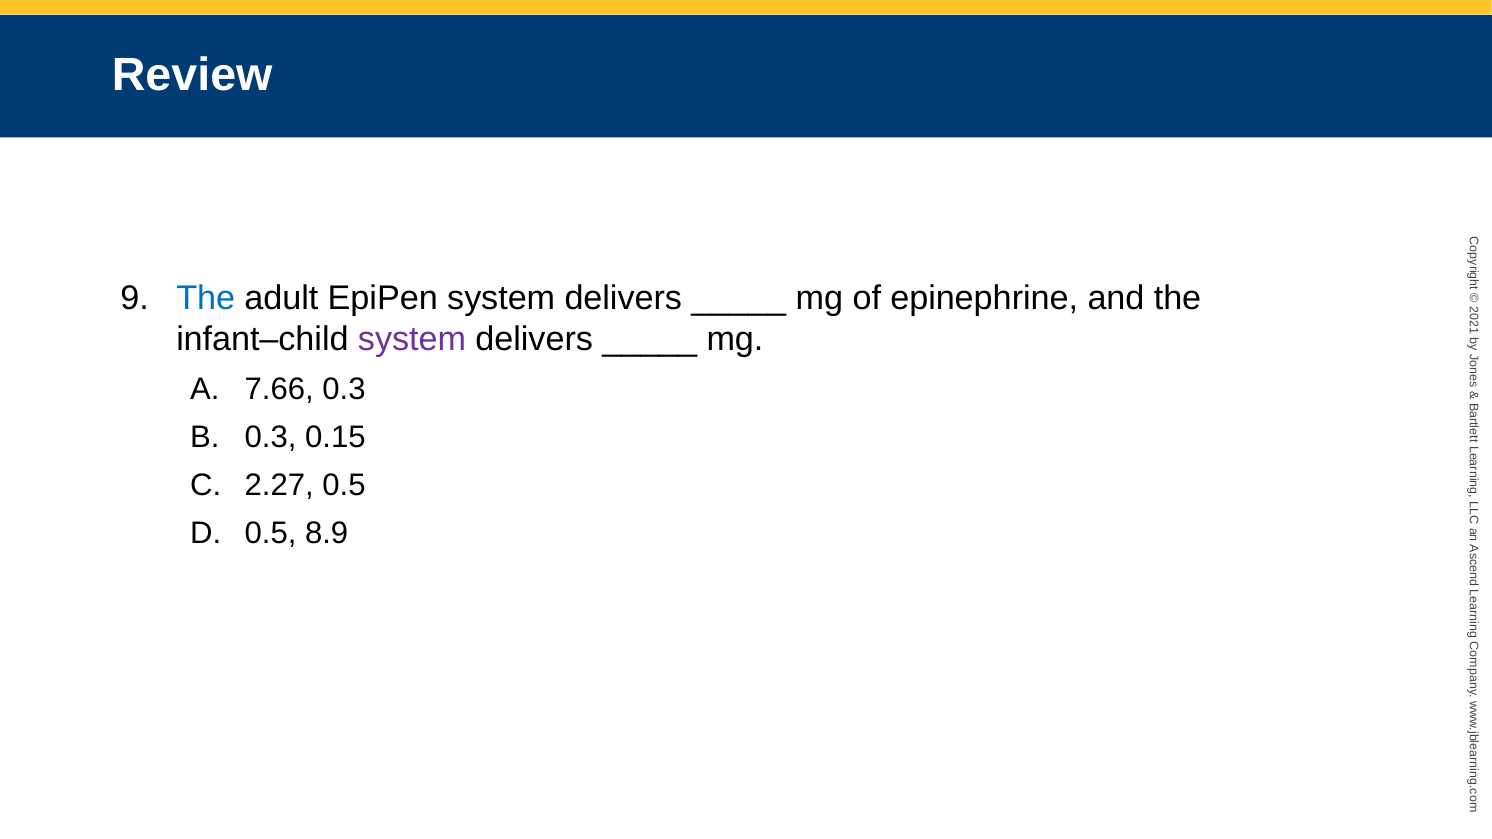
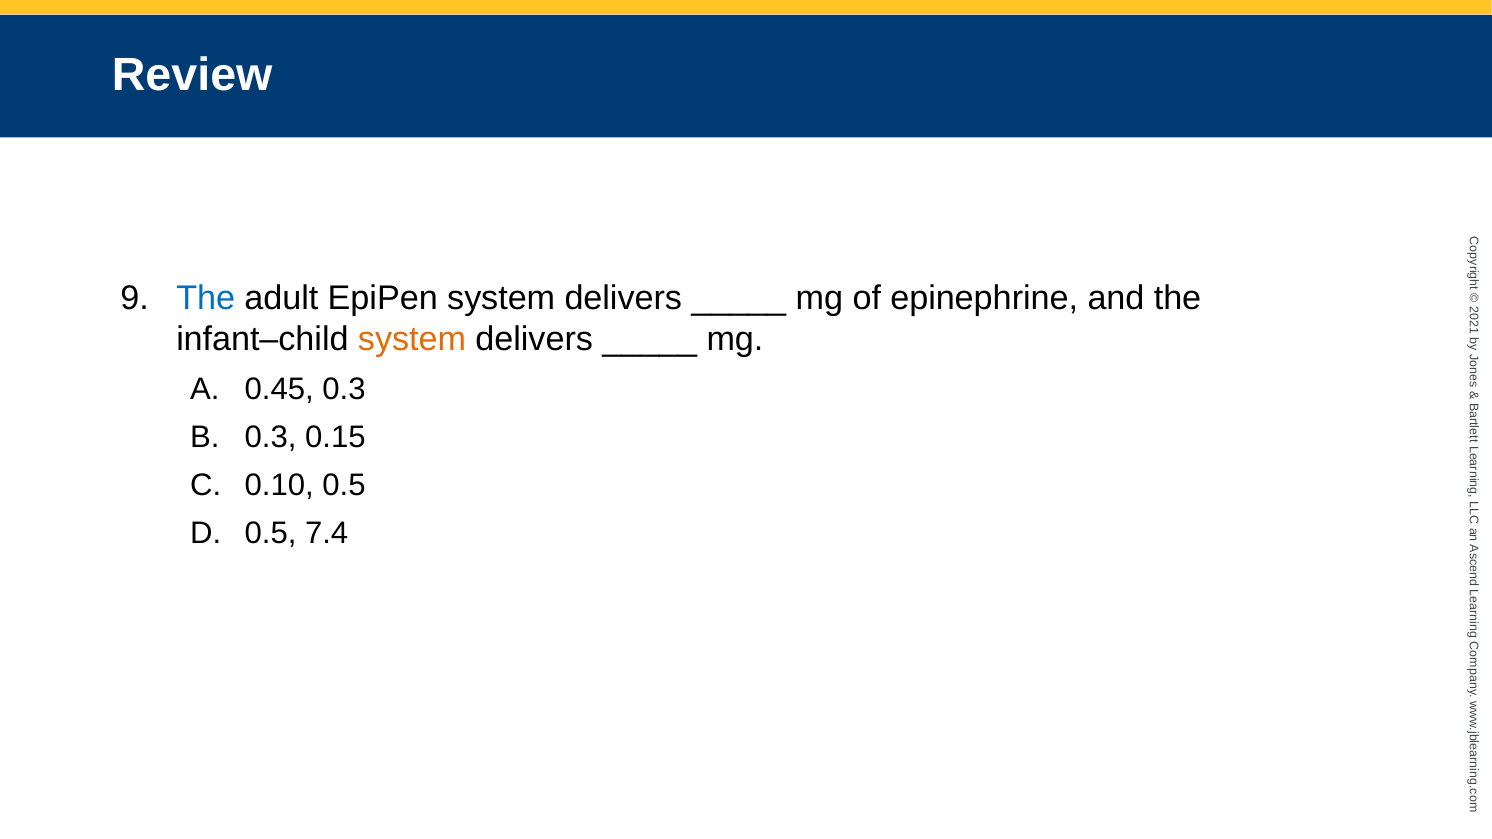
system at (412, 339) colour: purple -> orange
7.66: 7.66 -> 0.45
2.27: 2.27 -> 0.10
8.9: 8.9 -> 7.4
